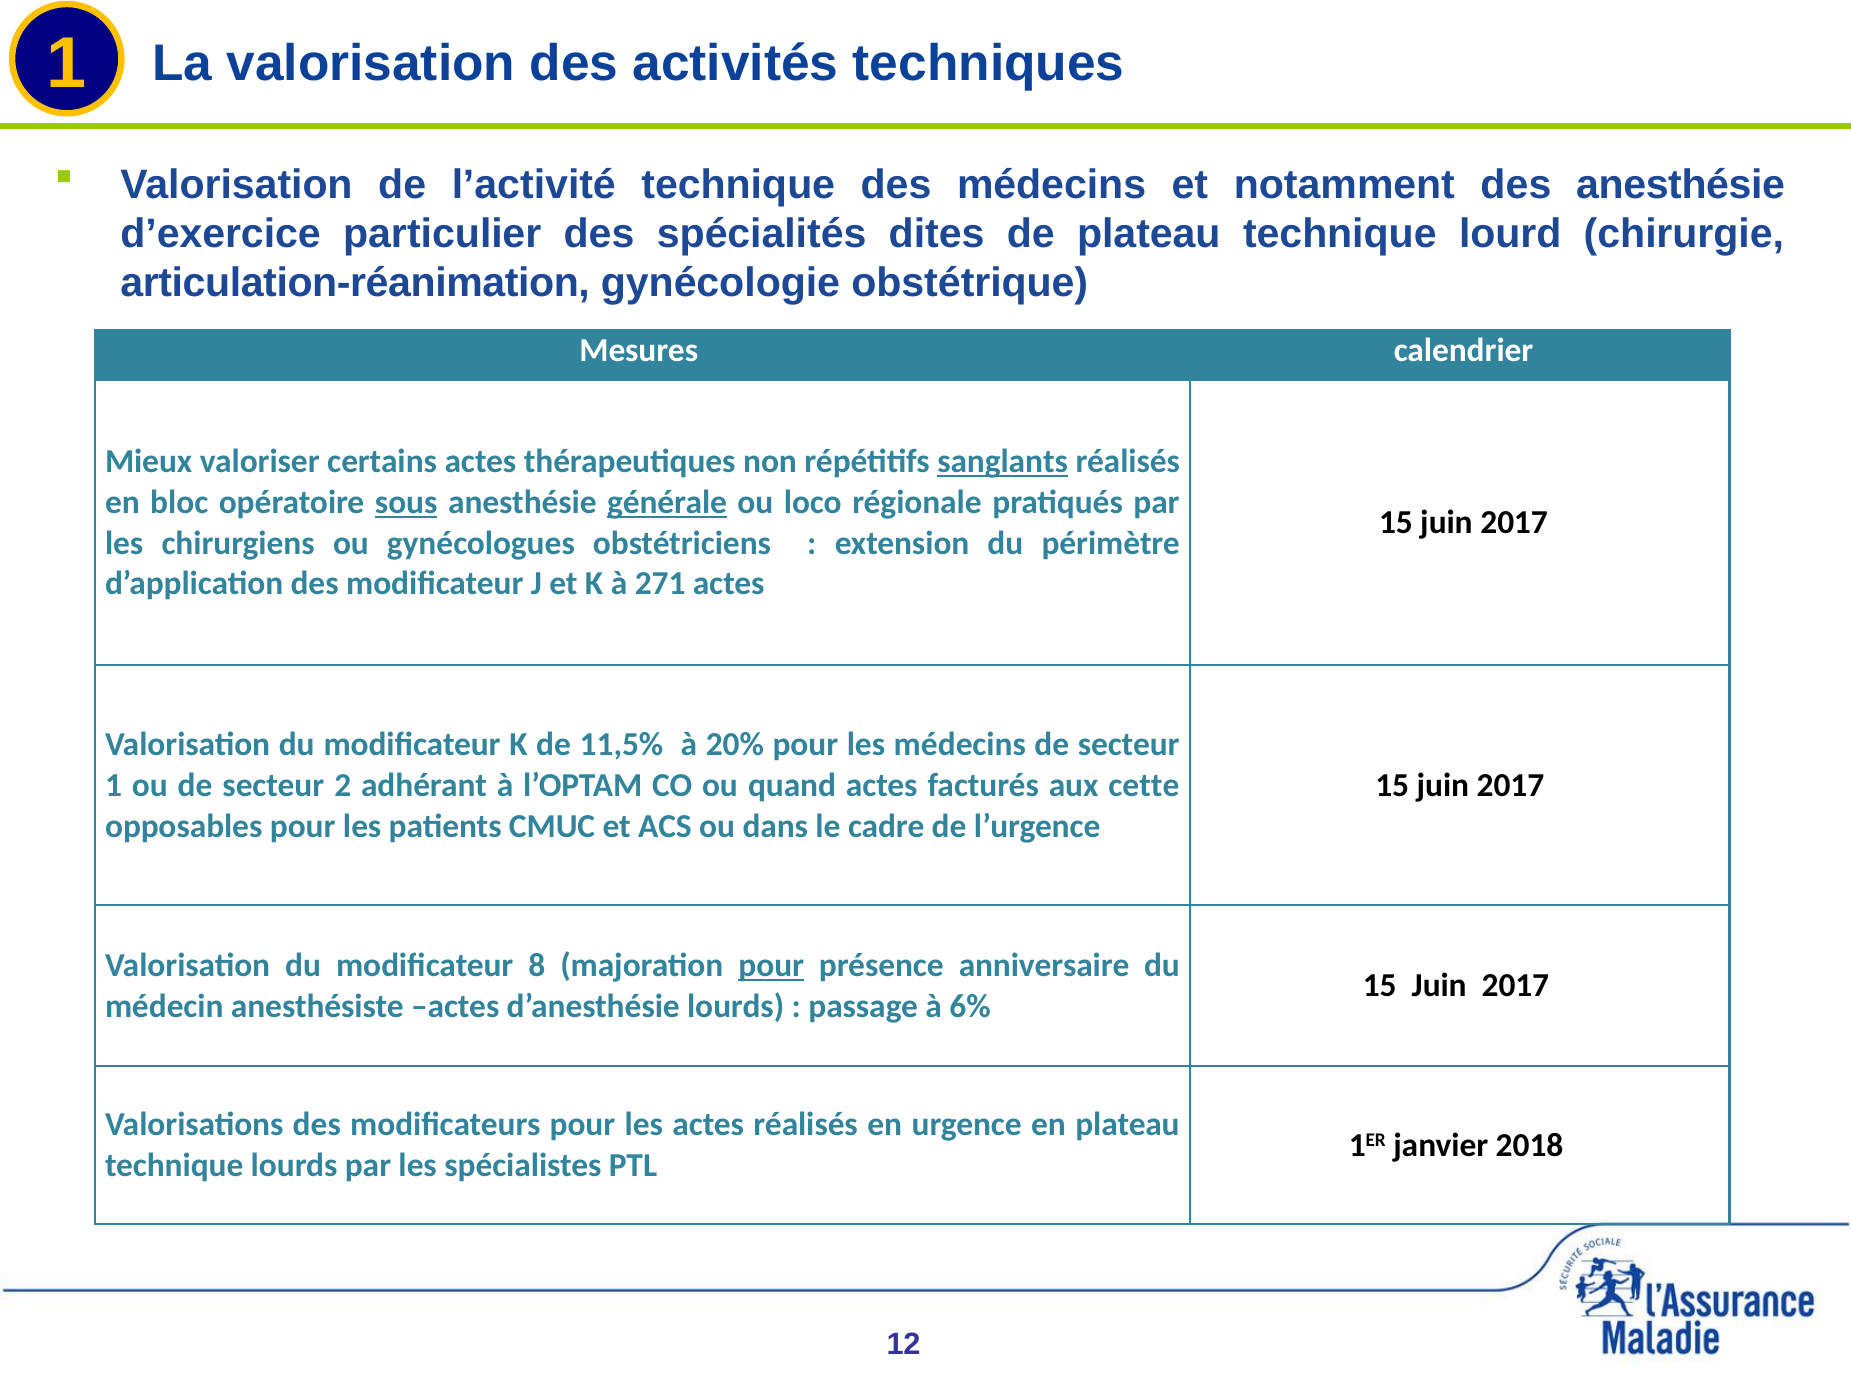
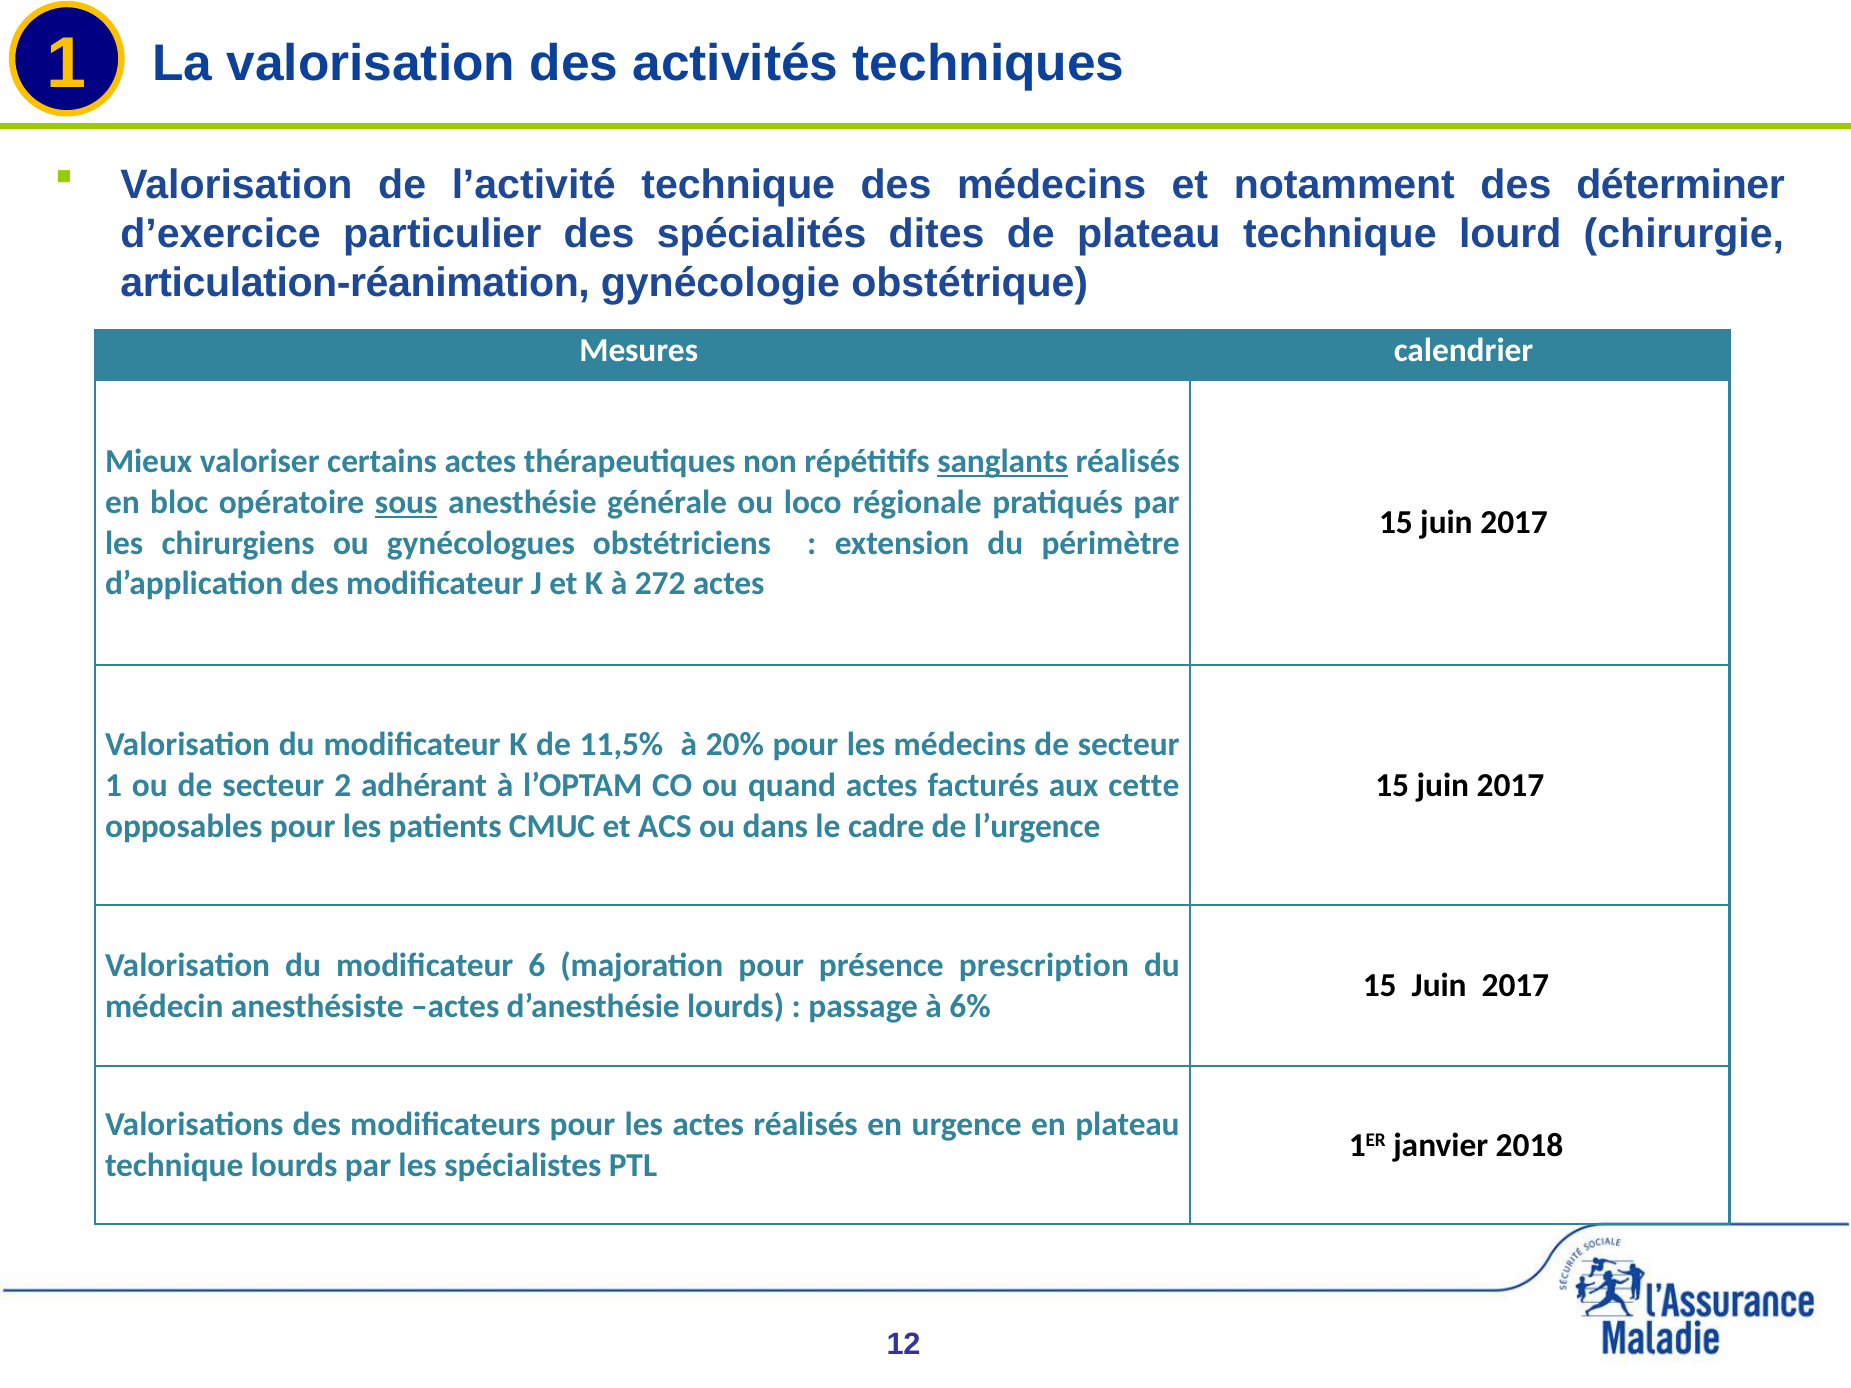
des anesthésie: anesthésie -> déterminer
générale underline: present -> none
271: 271 -> 272
8: 8 -> 6
pour at (771, 966) underline: present -> none
anniversaire: anniversaire -> prescription
